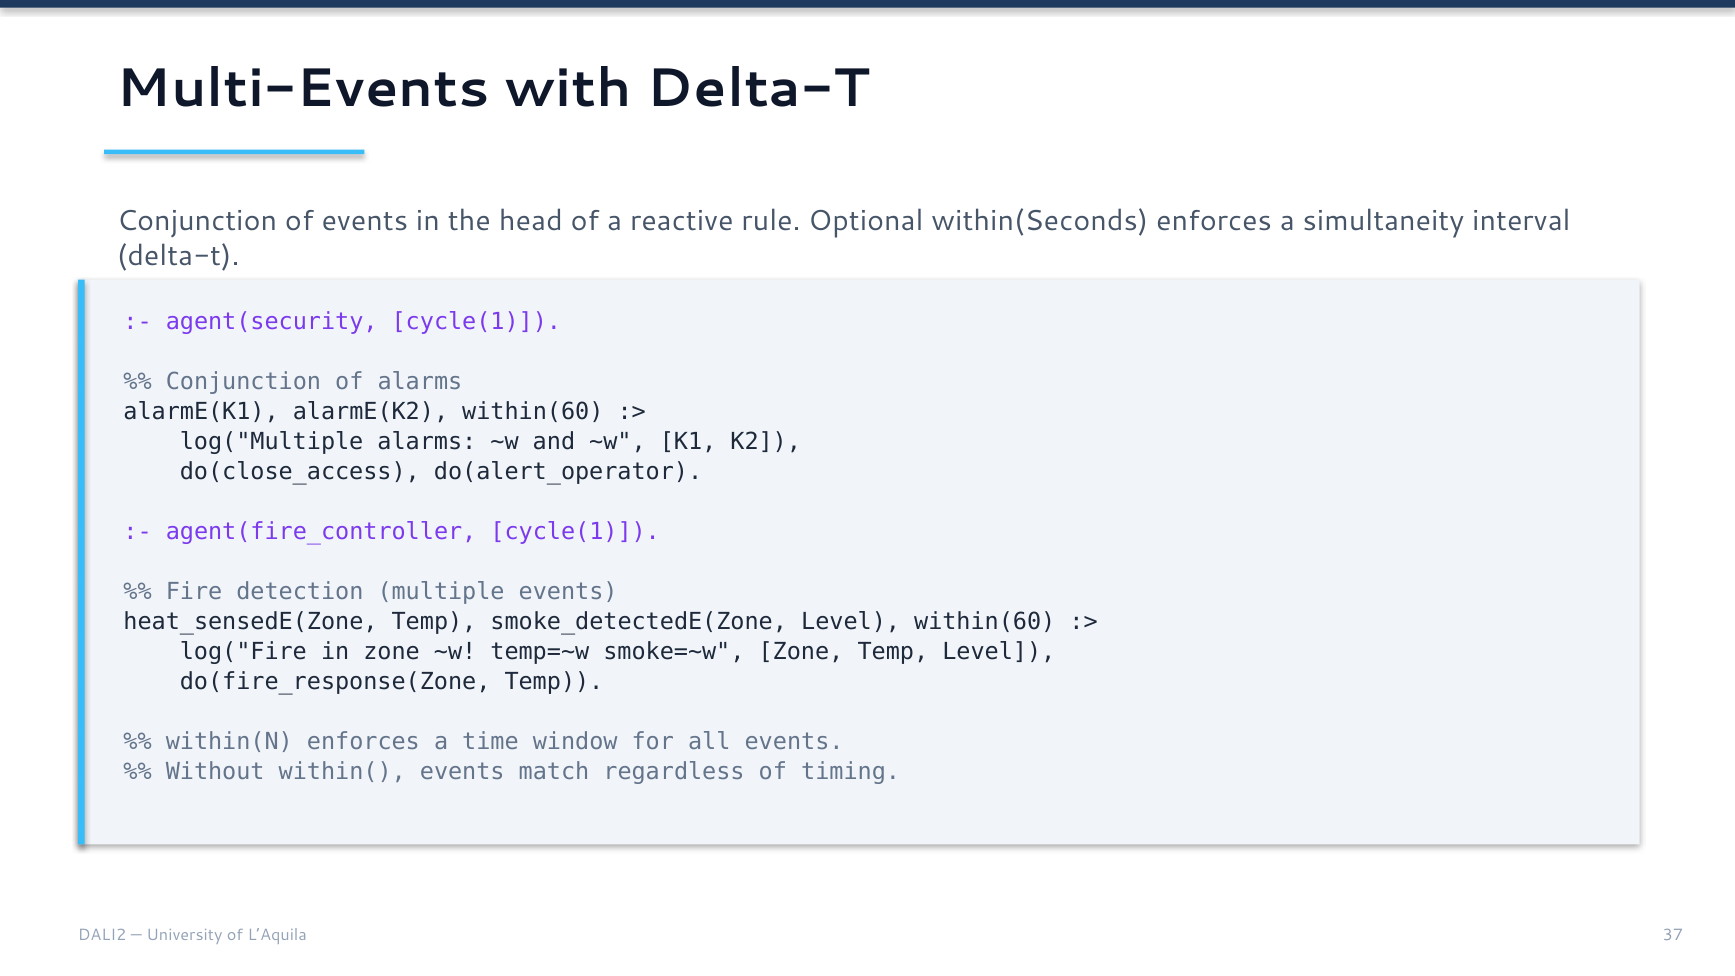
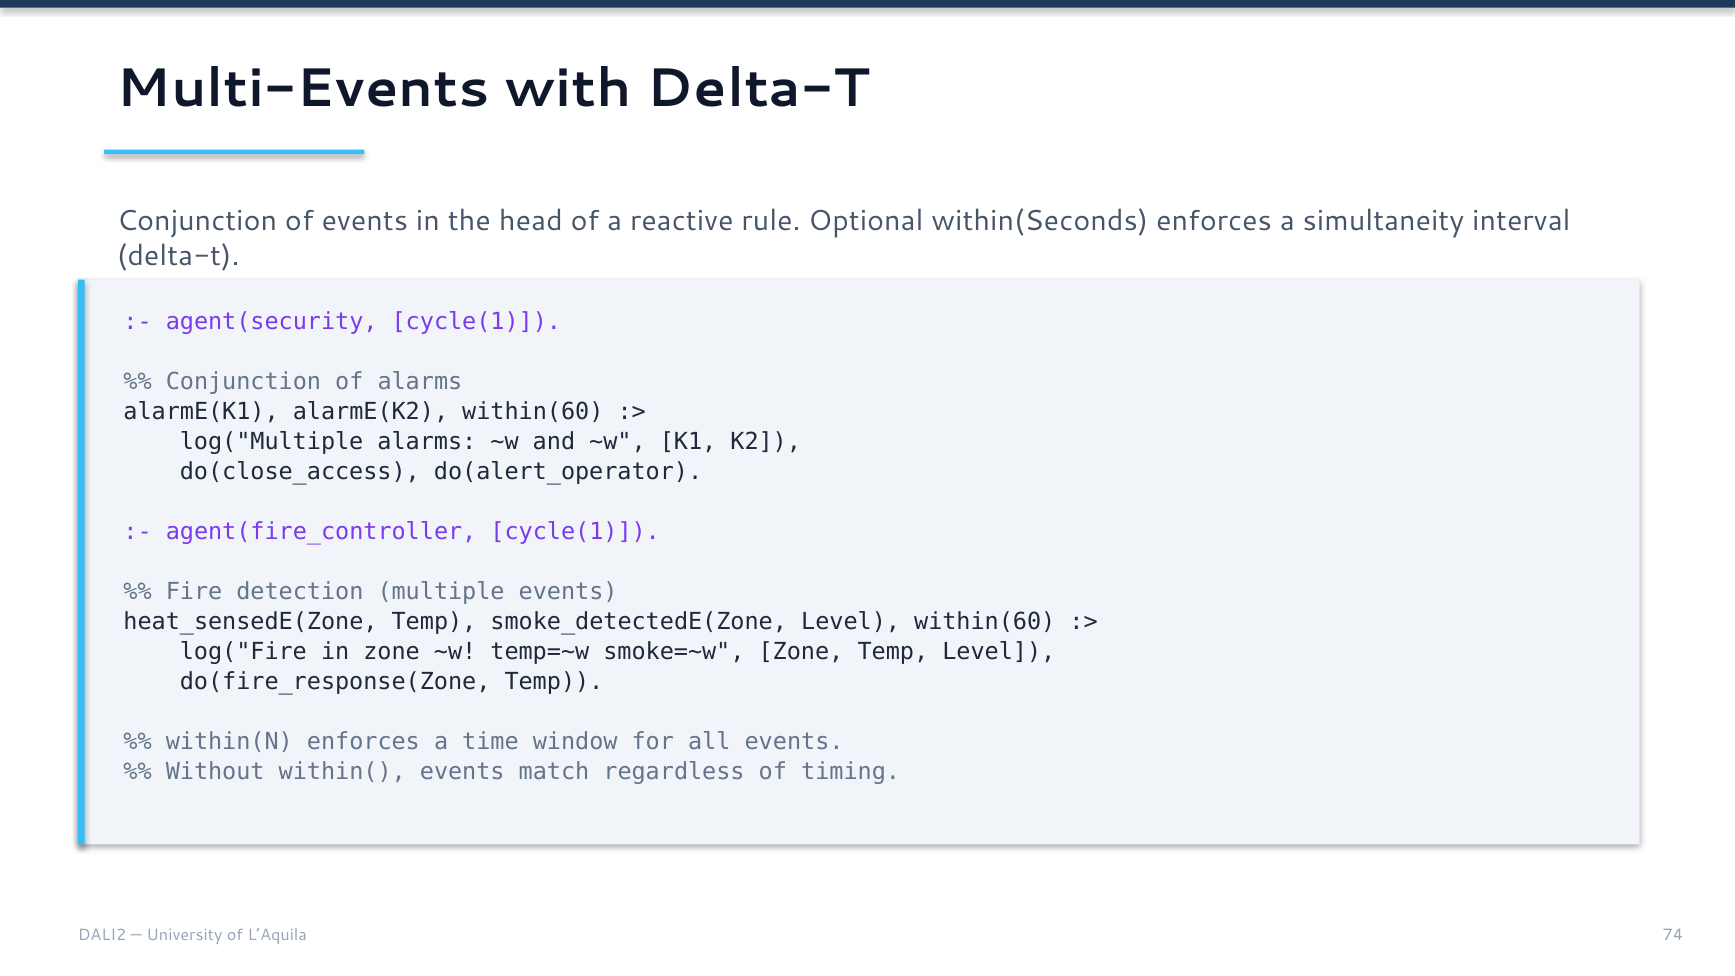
37: 37 -> 74
